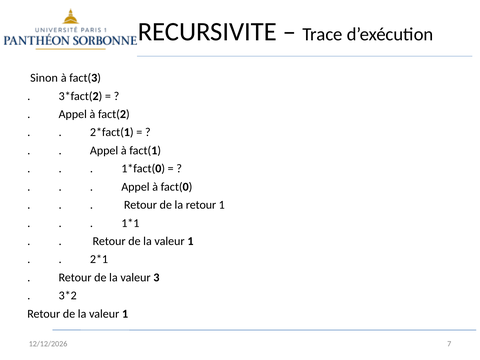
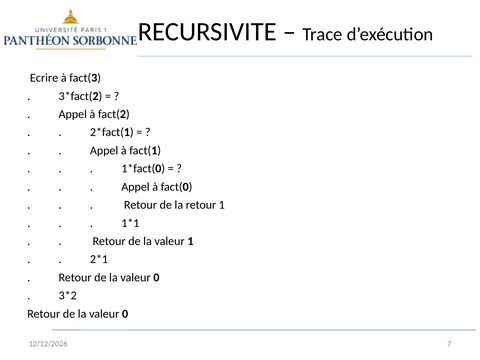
Sinon: Sinon -> Ecrire
3 at (156, 278): 3 -> 0
1 at (125, 314): 1 -> 0
